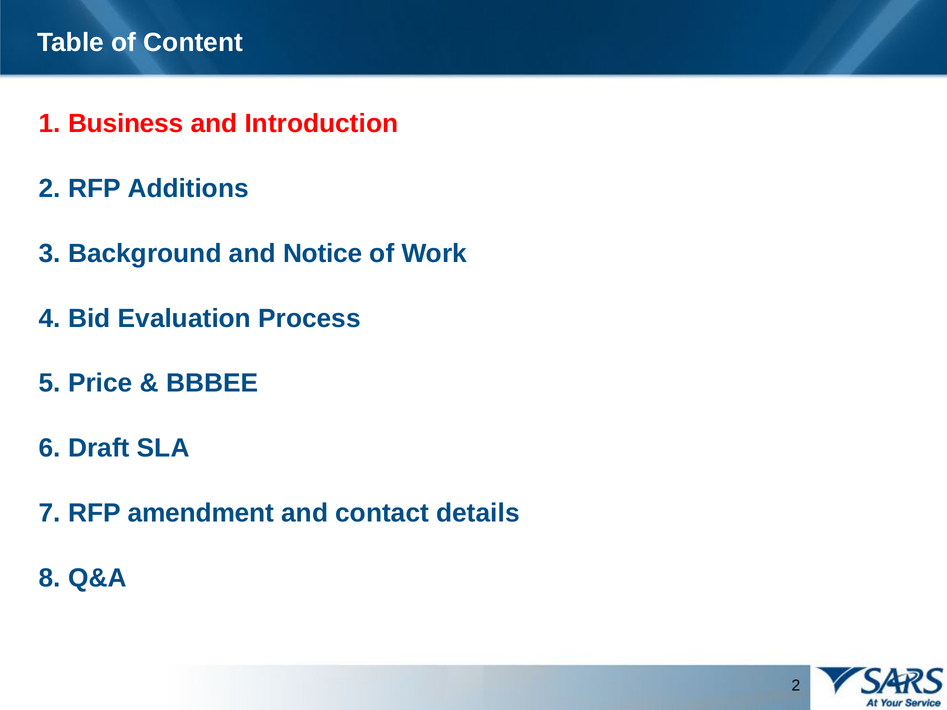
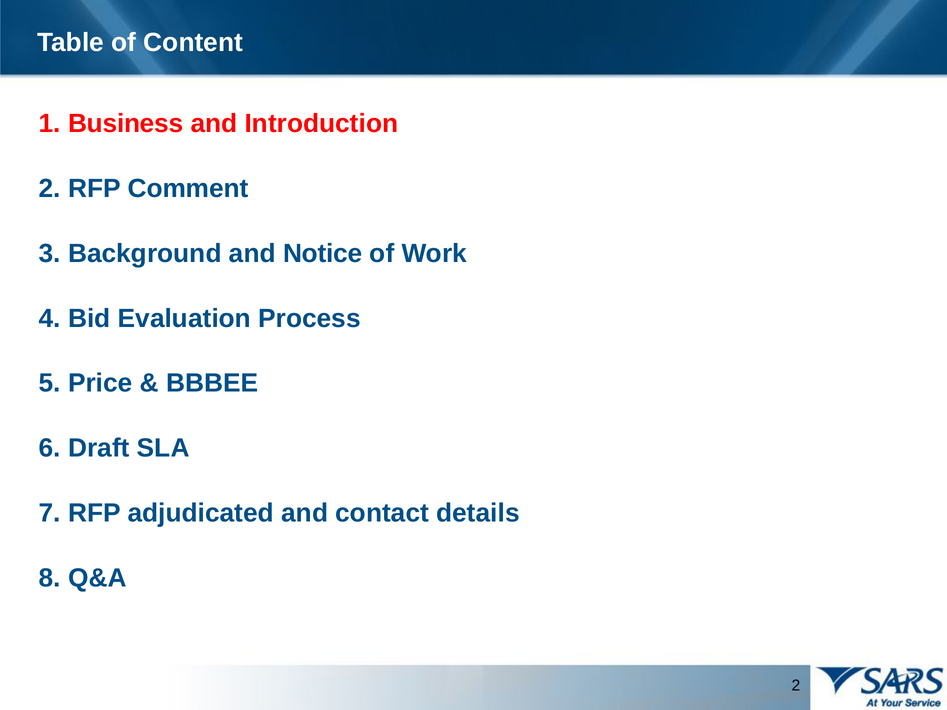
Additions: Additions -> Comment
amendment: amendment -> adjudicated
